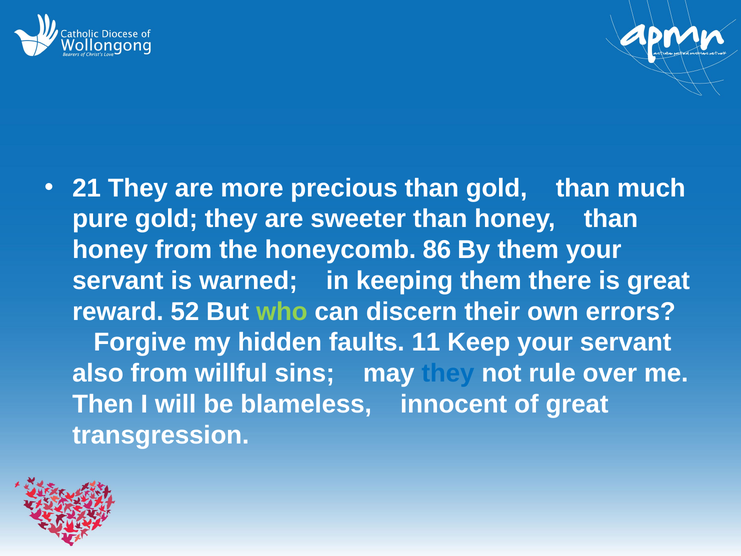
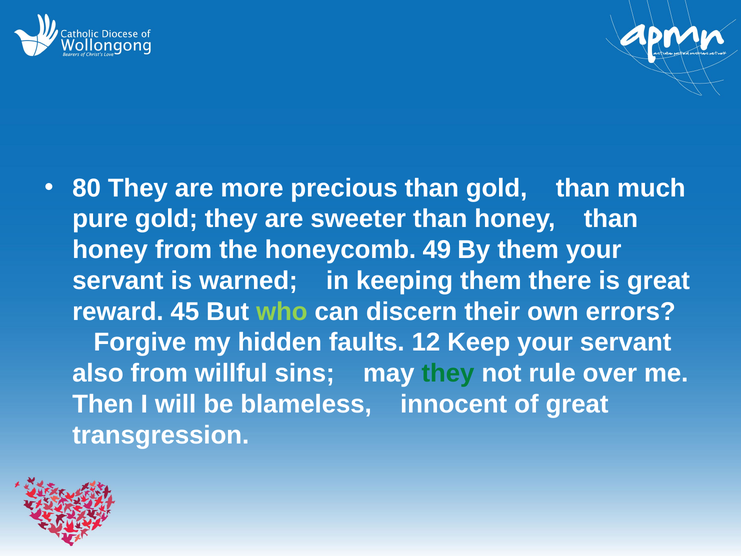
21: 21 -> 80
86: 86 -> 49
52: 52 -> 45
11: 11 -> 12
they at (448, 373) colour: blue -> green
